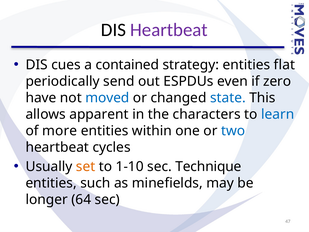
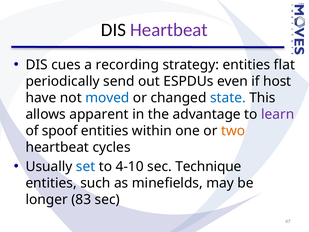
contained: contained -> recording
zero: zero -> host
characters: characters -> advantage
learn colour: blue -> purple
more: more -> spoof
two colour: blue -> orange
set colour: orange -> blue
1-10: 1-10 -> 4-10
64: 64 -> 83
